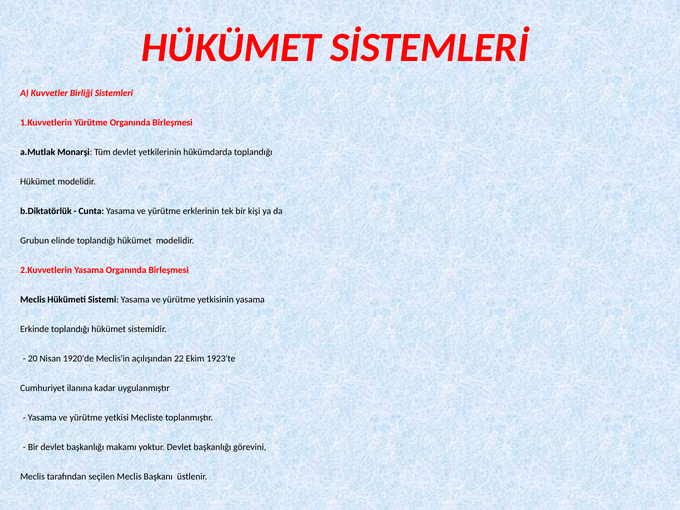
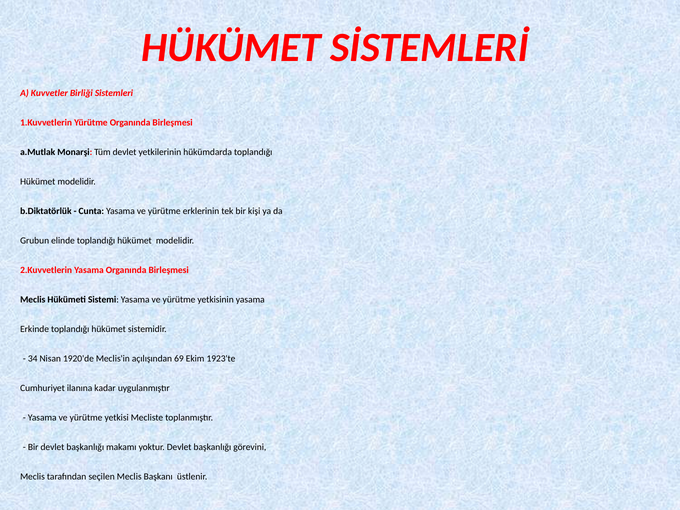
20: 20 -> 34
22: 22 -> 69
